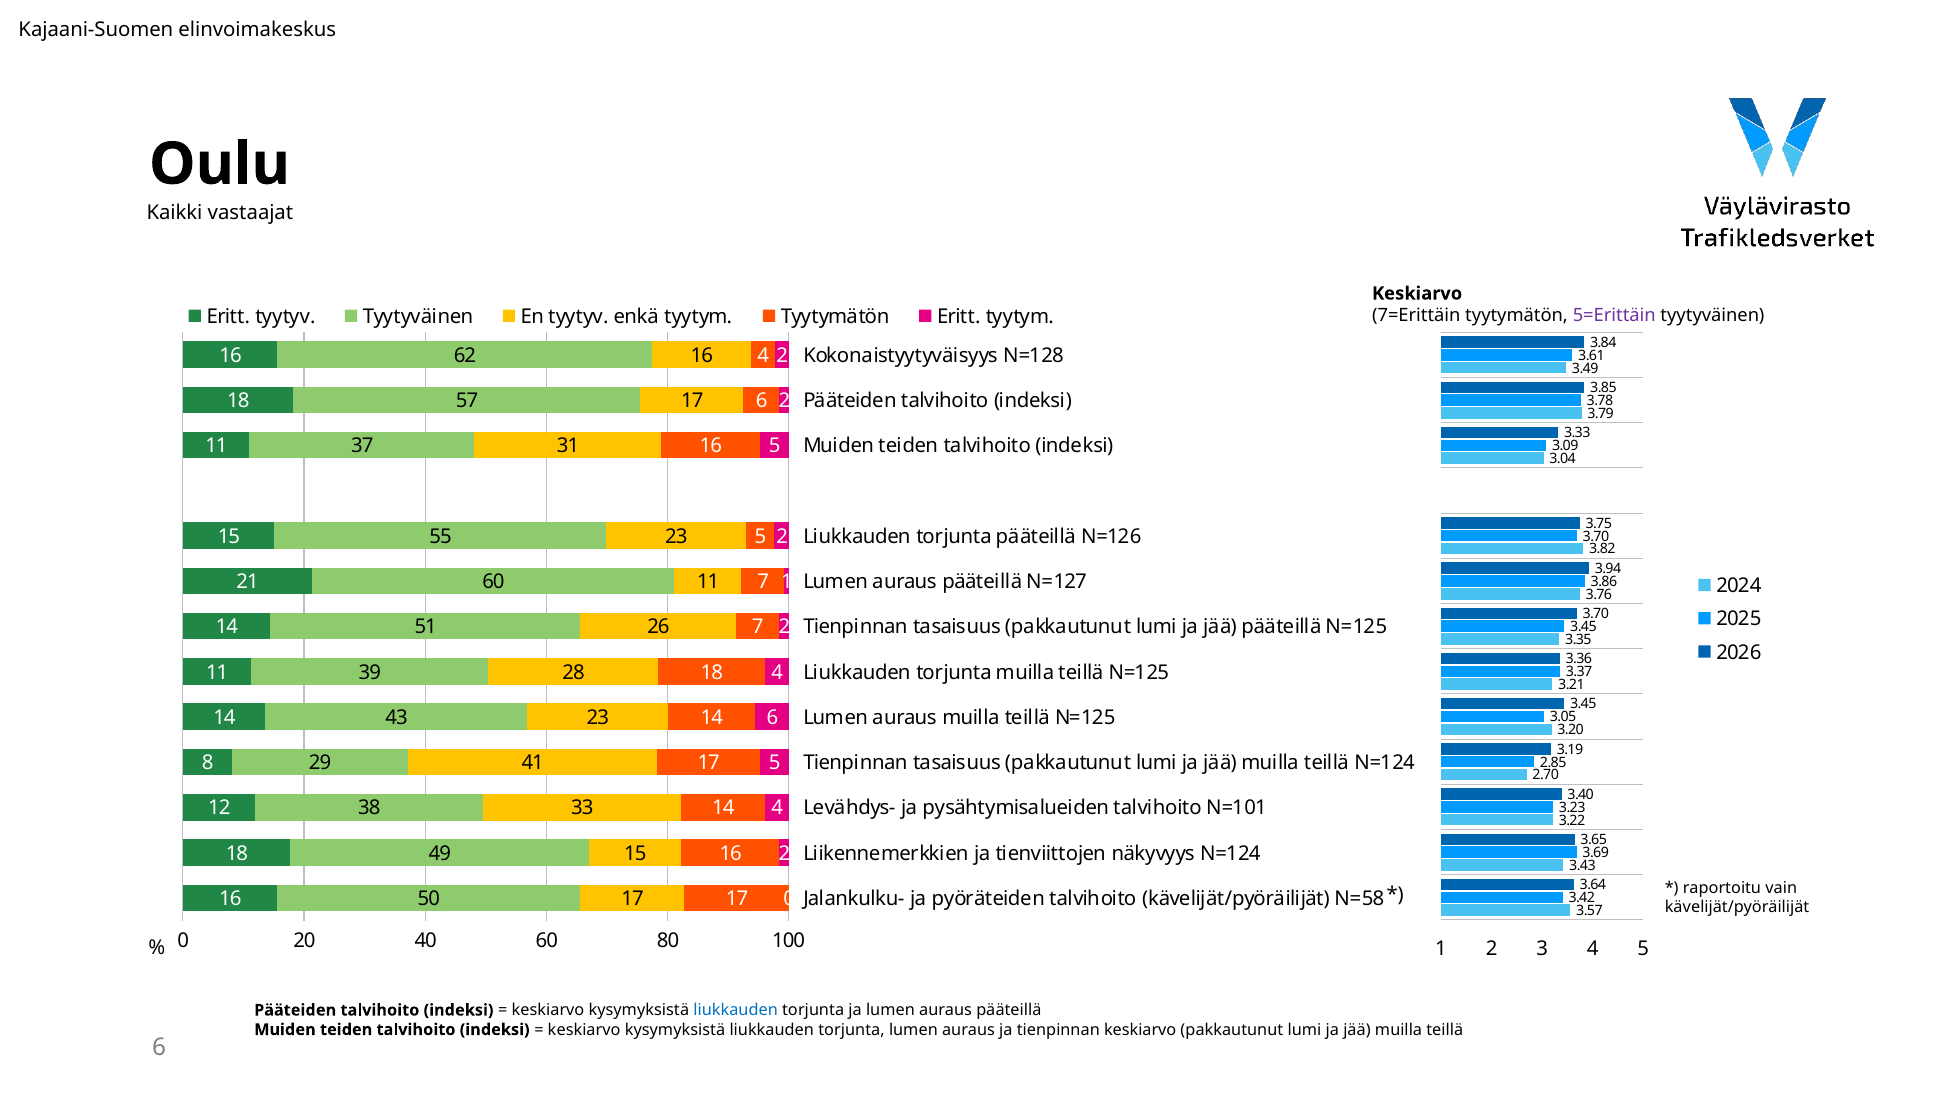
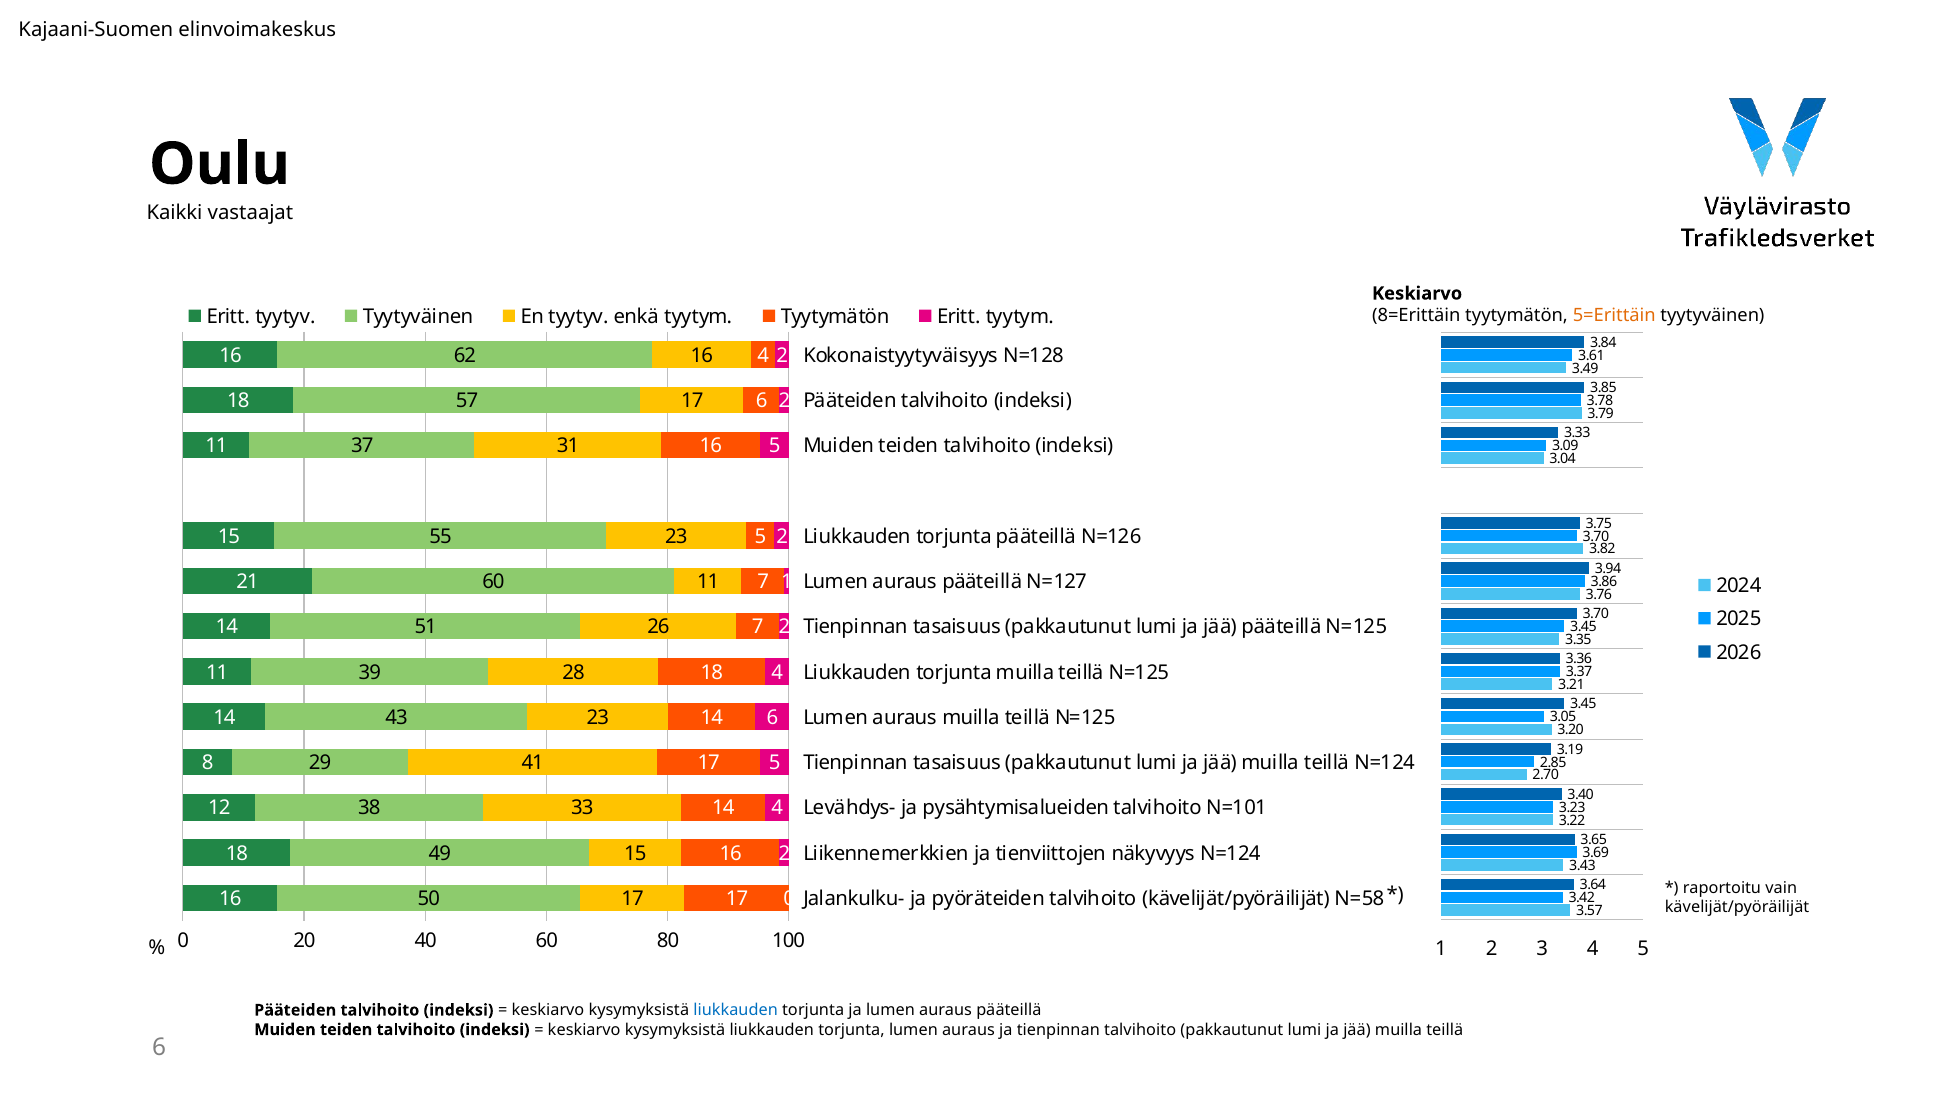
7=Erittäin: 7=Erittäin -> 8=Erittäin
5=Erittäin colour: purple -> orange
tienpinnan keskiarvo: keskiarvo -> talvihoito
